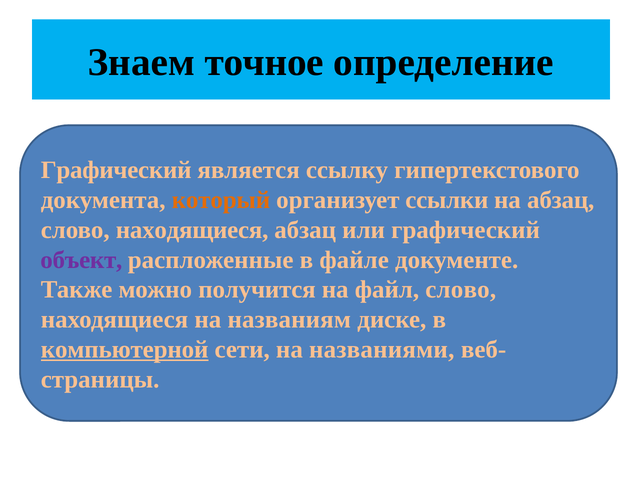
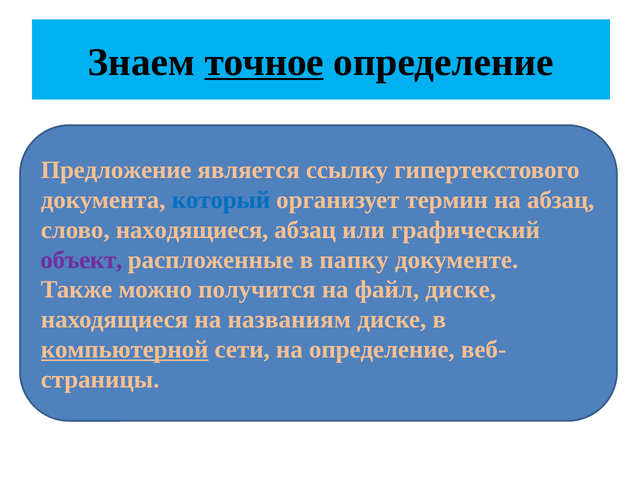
точное underline: none -> present
Графический at (116, 170): Графический -> Предложение
который colour: orange -> blue
ссылки: ссылки -> термин
файле: файле -> папку
файл слово: слово -> диске
на названиями: названиями -> определение
